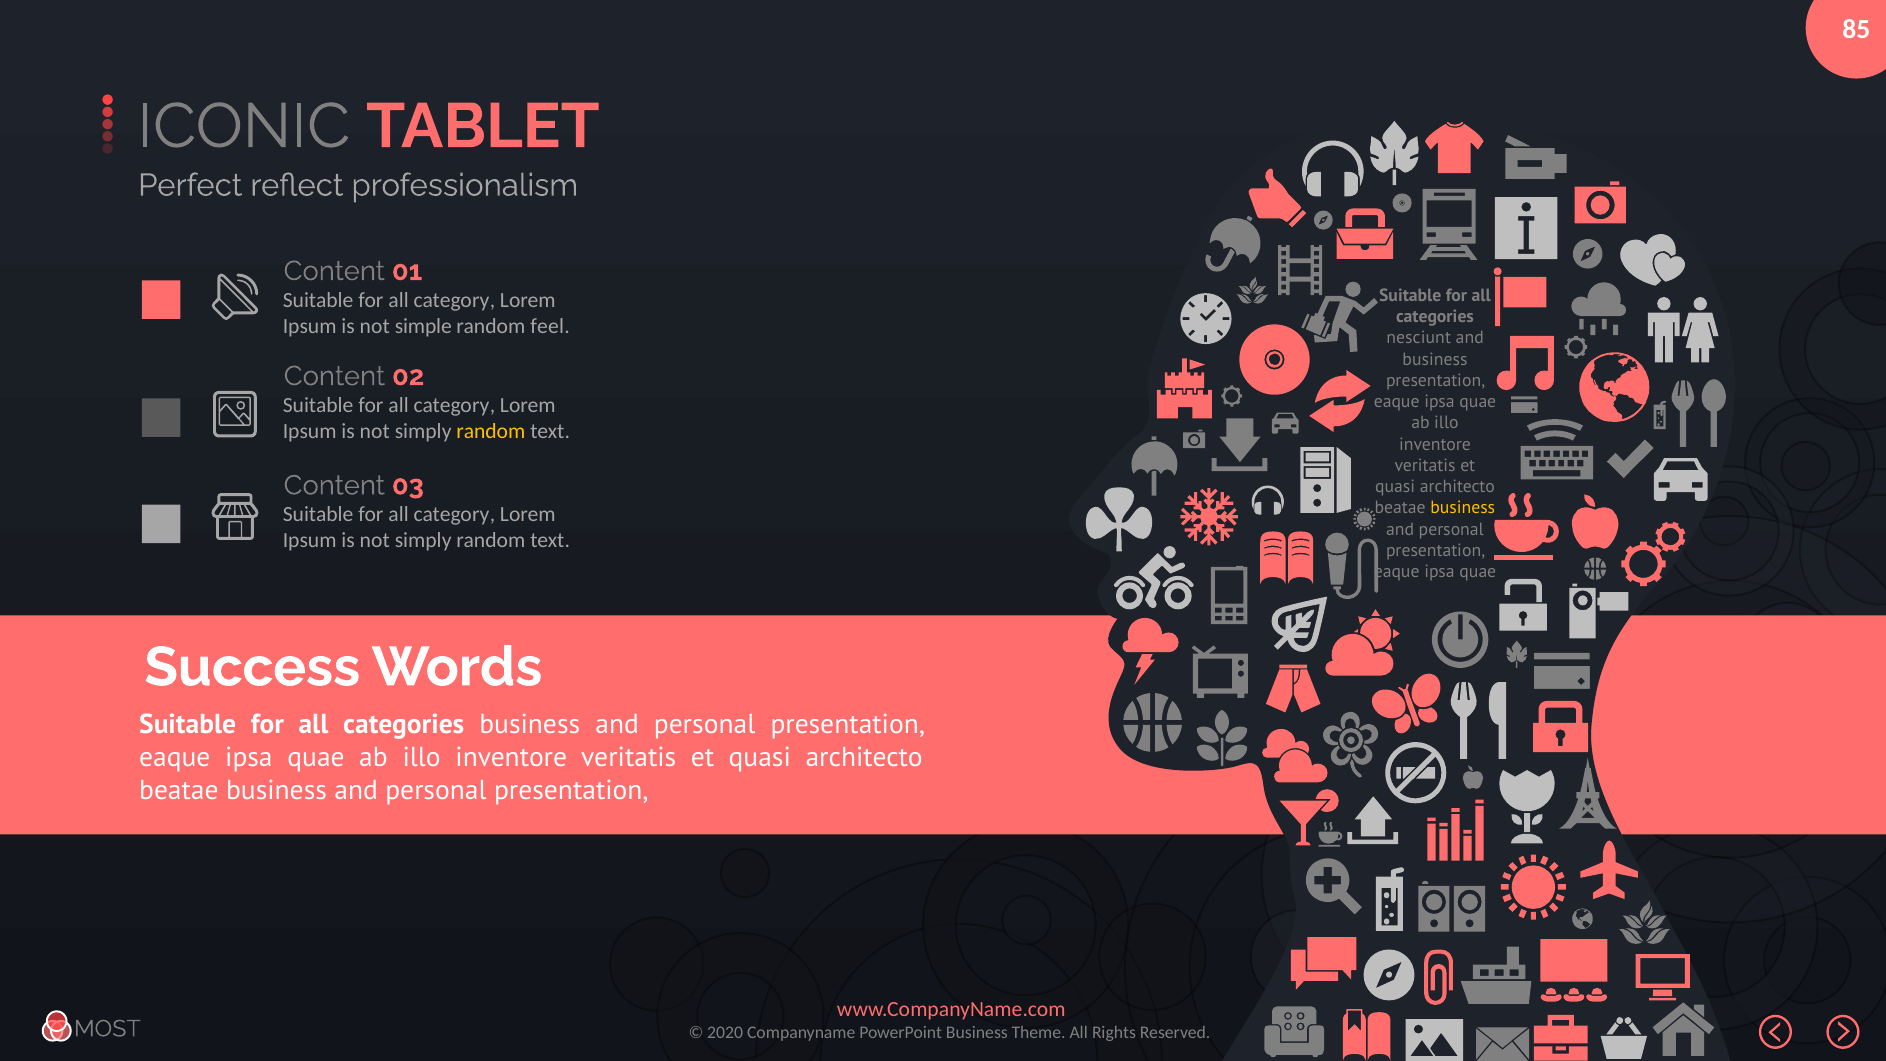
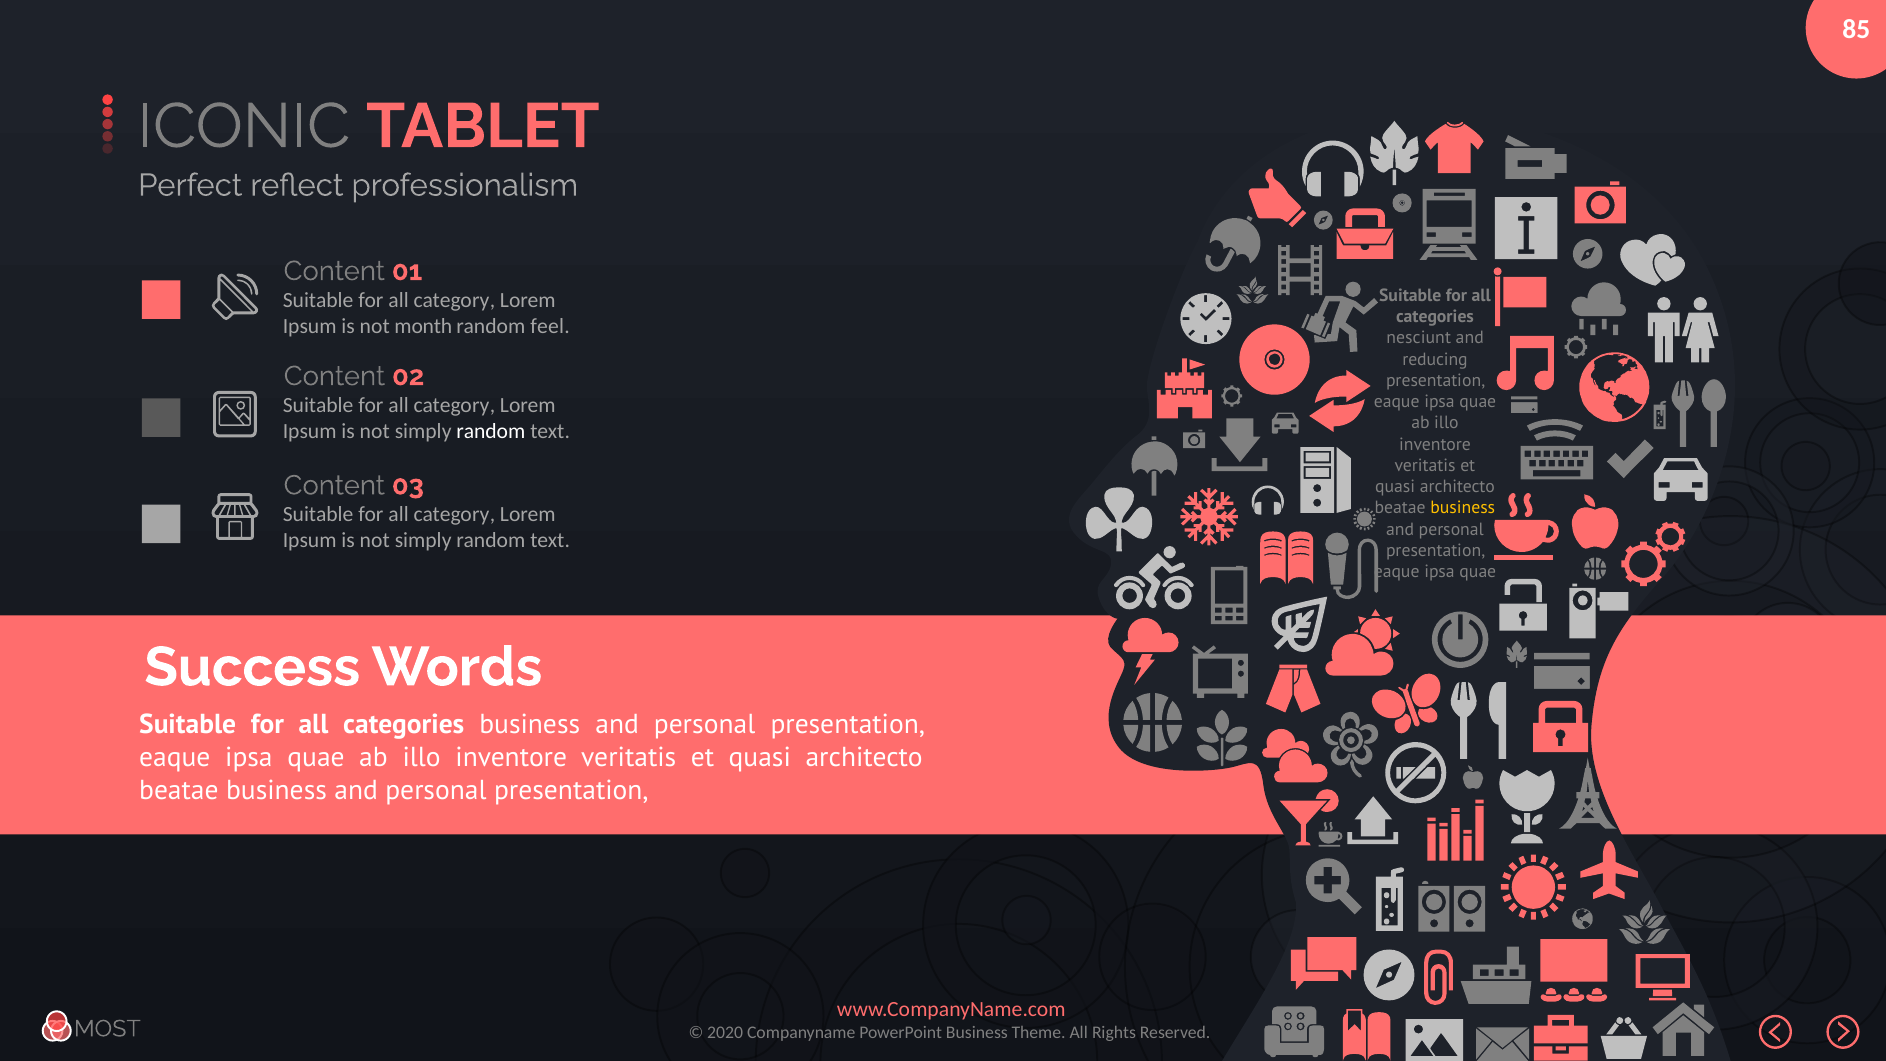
simple: simple -> month
business at (1435, 359): business -> reducing
random at (491, 431) colour: yellow -> white
